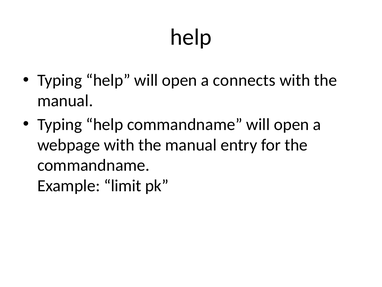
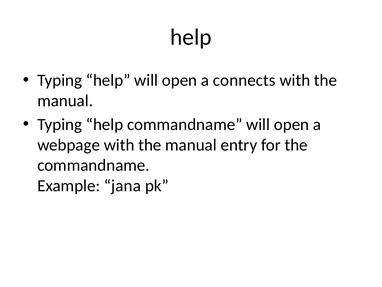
limit: limit -> jana
